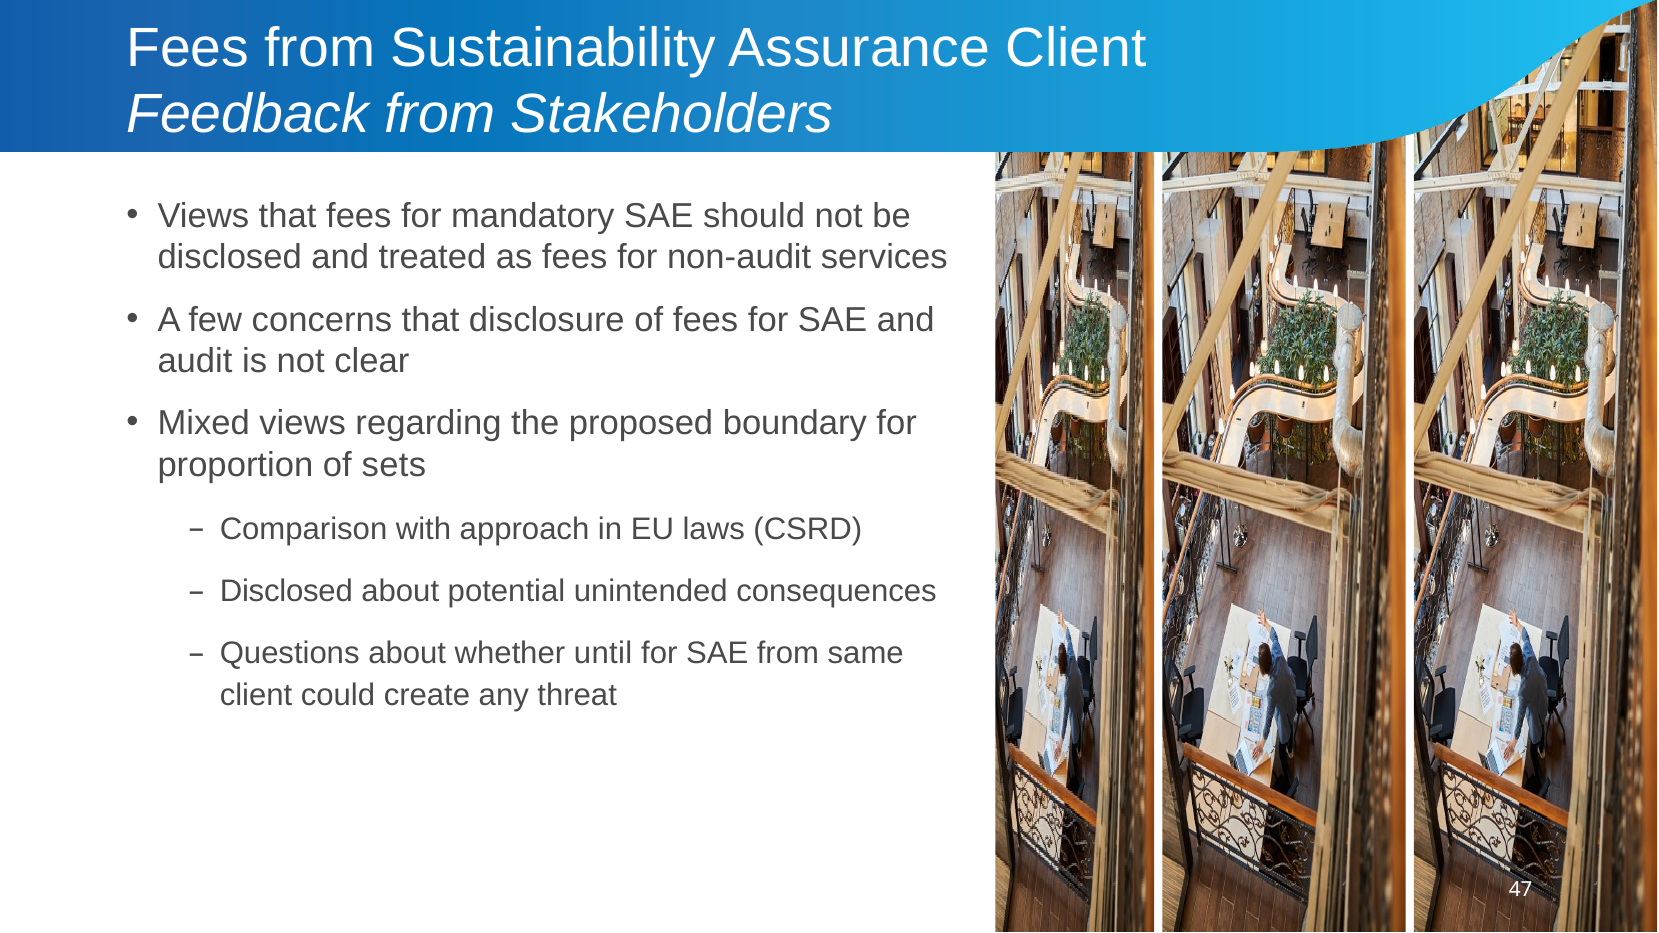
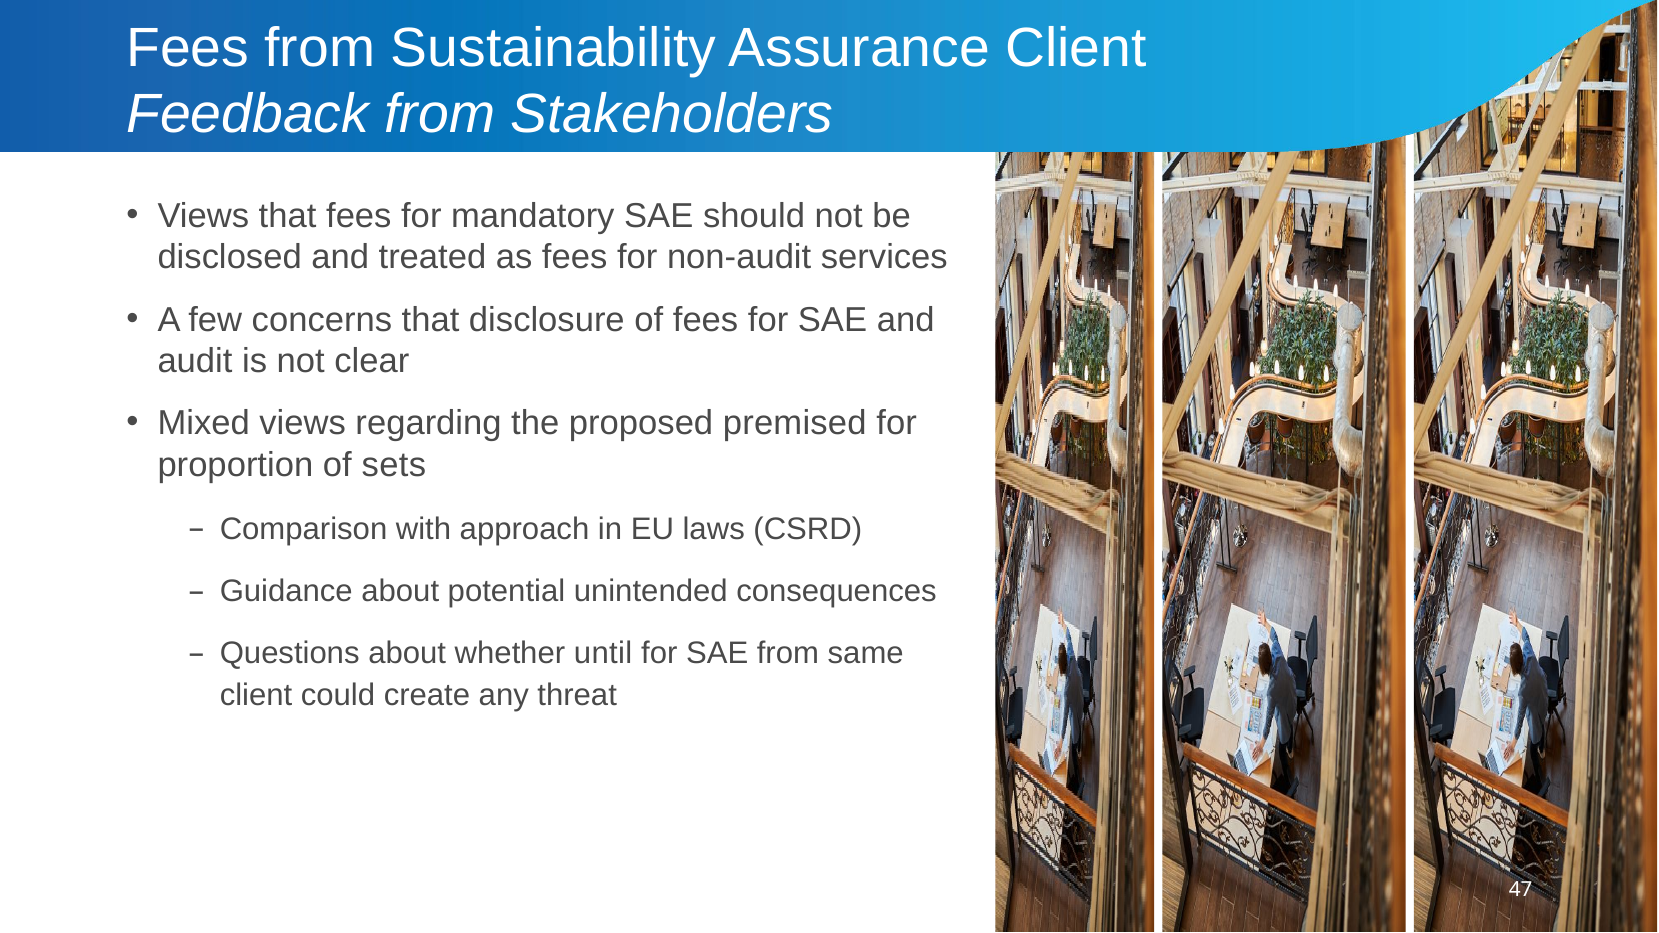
boundary: boundary -> premised
Disclosed at (286, 591): Disclosed -> Guidance
